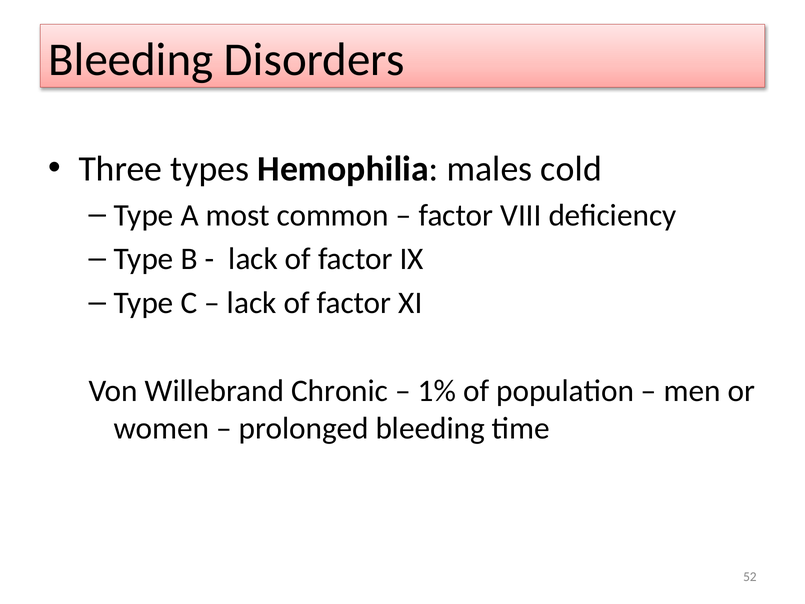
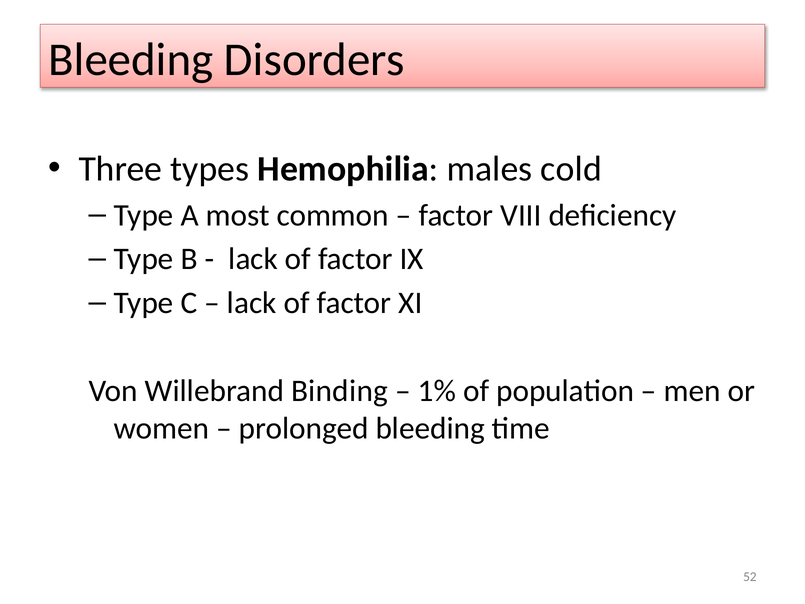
Chronic: Chronic -> Binding
